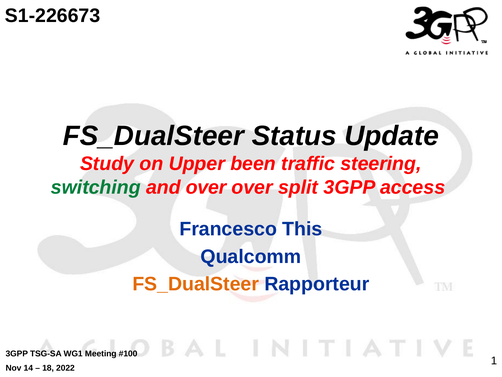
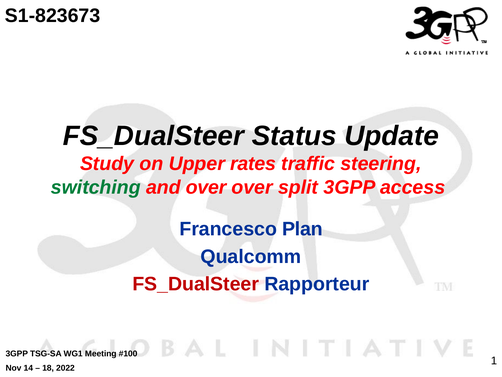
S1-226673: S1-226673 -> S1-823673
been: been -> rates
This: This -> Plan
FS_DualSteer at (196, 284) colour: orange -> red
